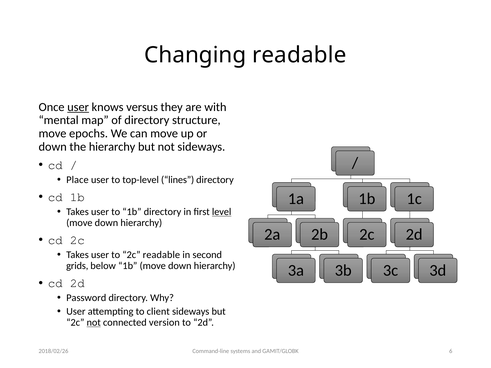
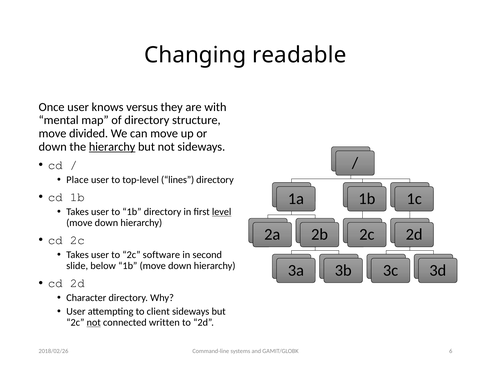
user at (78, 107) underline: present -> none
epochs: epochs -> divided
hierarchy at (112, 147) underline: none -> present
2c readable: readable -> software
grids: grids -> slide
Password: Password -> Character
version: version -> written
